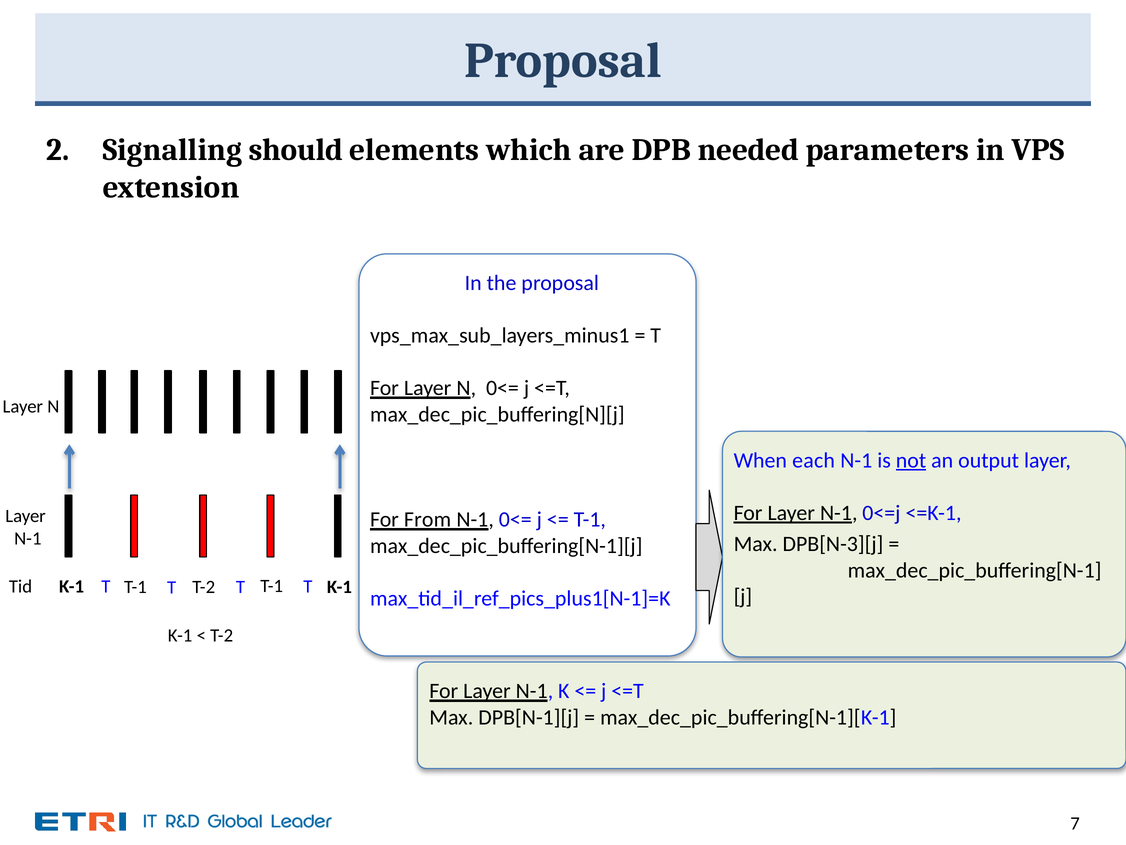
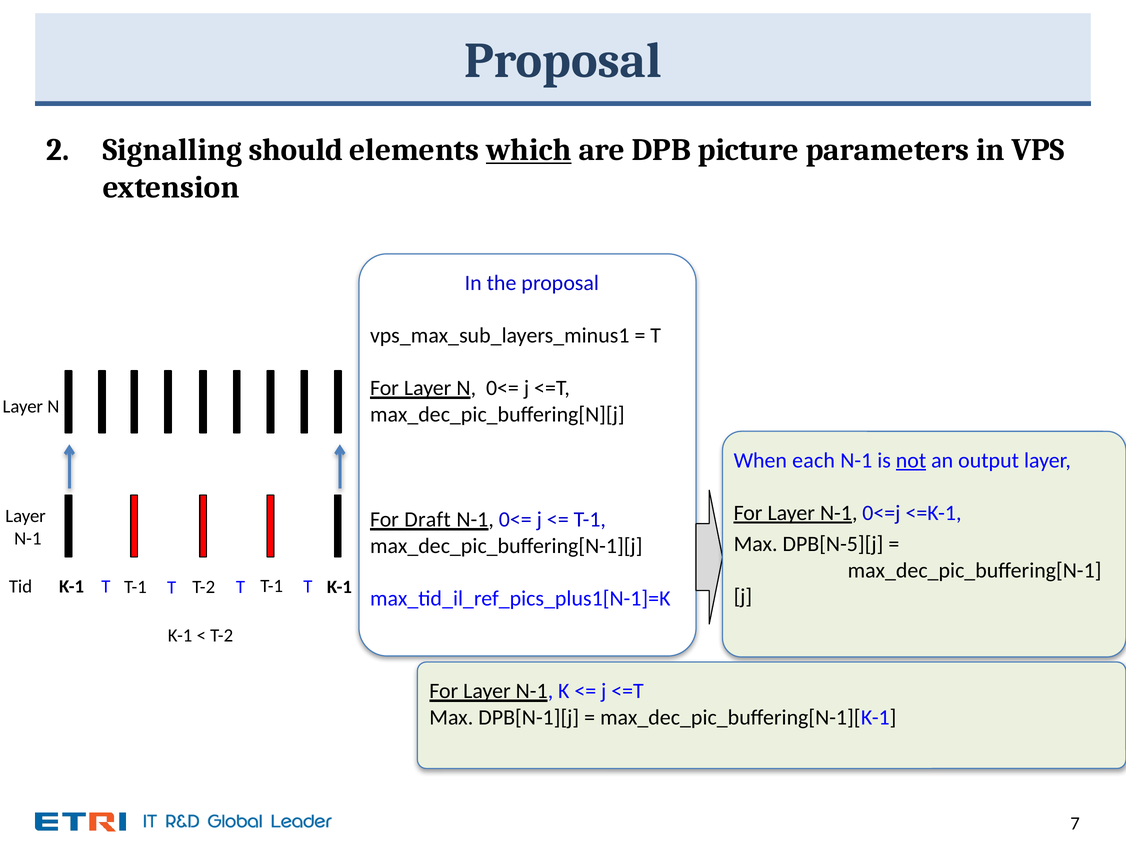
which underline: none -> present
needed: needed -> picture
From: From -> Draft
DPB[N-3][j: DPB[N-3][j -> DPB[N-5][j
